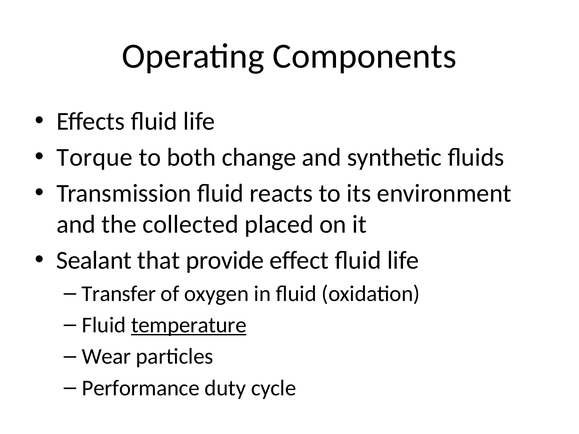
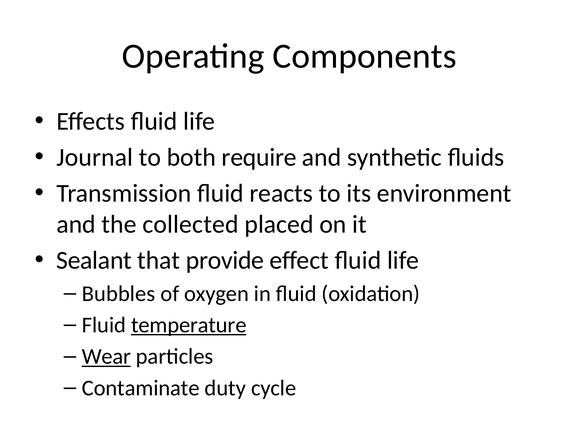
Torque: Torque -> Journal
change: change -> require
Transfer: Transfer -> Bubbles
Wear underline: none -> present
Performance: Performance -> Contaminate
